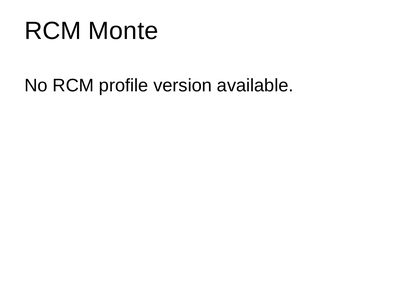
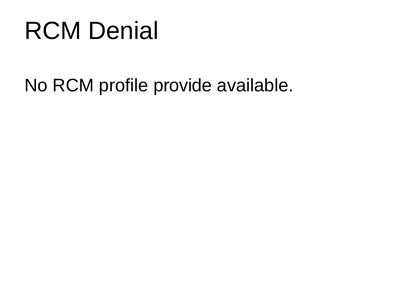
Monte: Monte -> Denial
version: version -> provide
